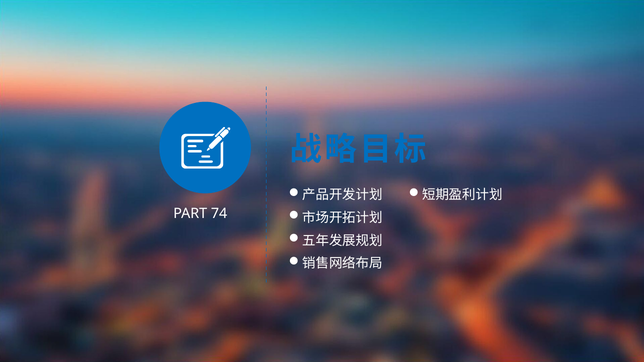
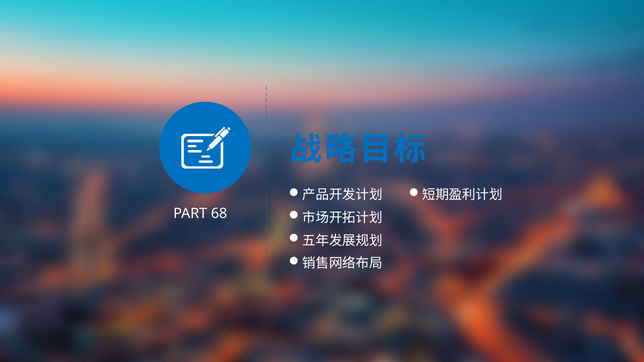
74: 74 -> 68
